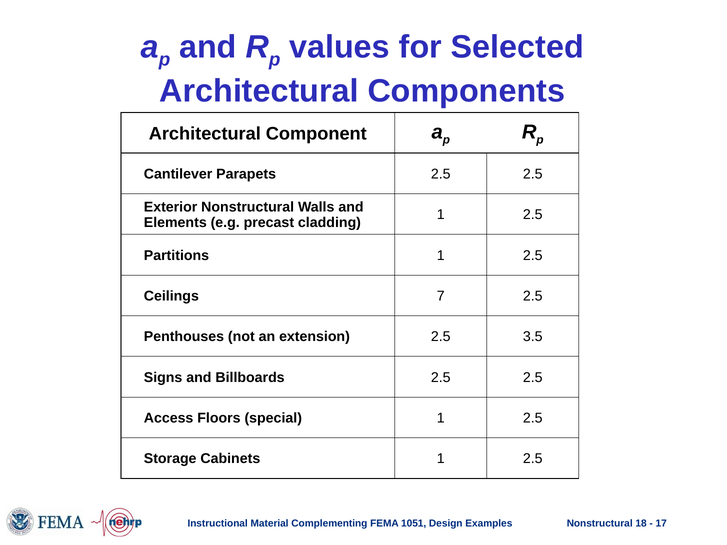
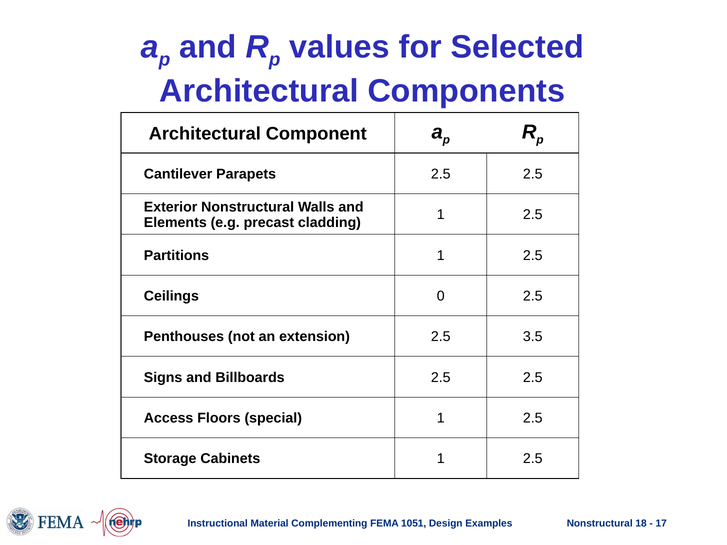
7: 7 -> 0
